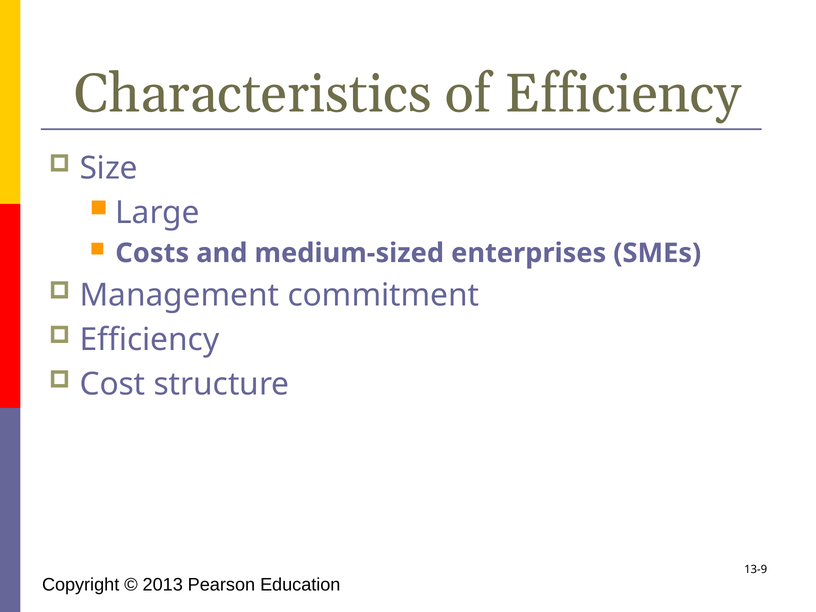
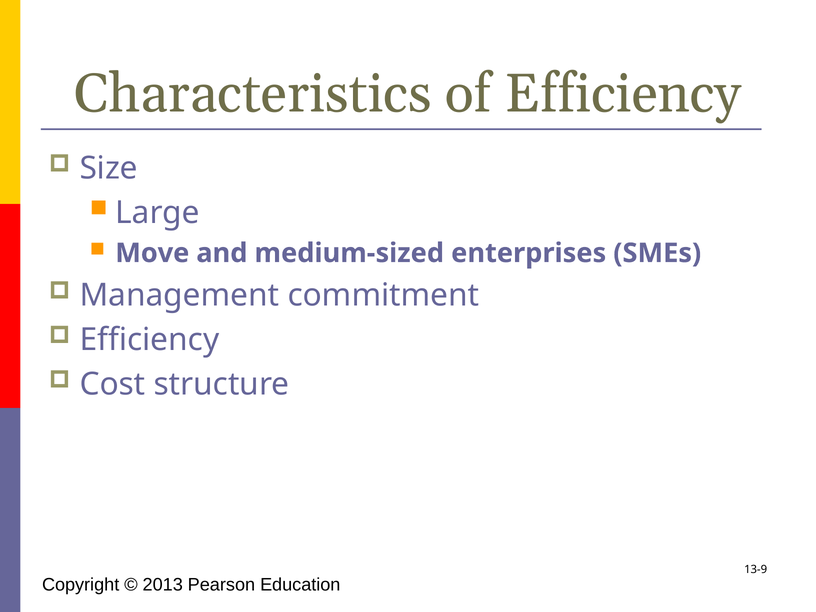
Costs: Costs -> Move
